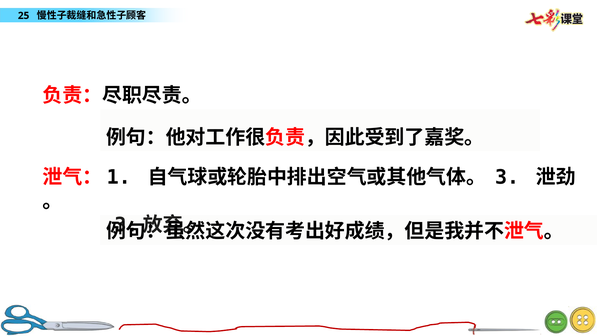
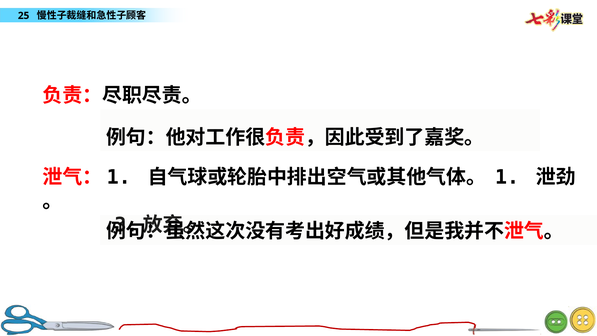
3: 3 -> 1
